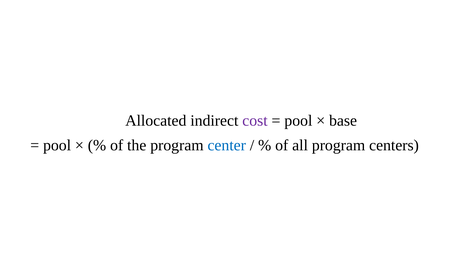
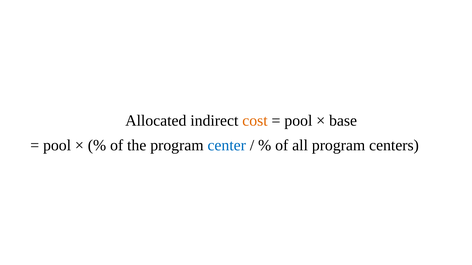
cost colour: purple -> orange
